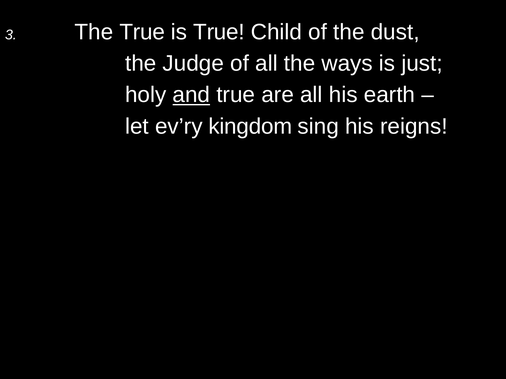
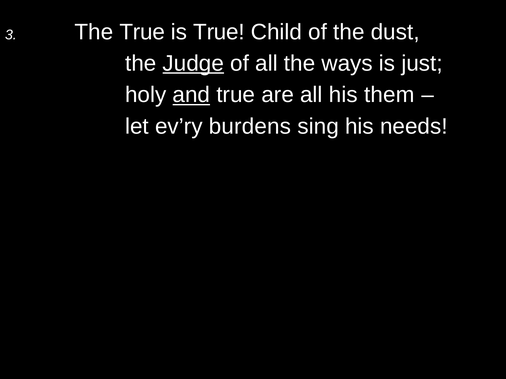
Judge underline: none -> present
earth: earth -> them
kingdom: kingdom -> burdens
reigns: reigns -> needs
